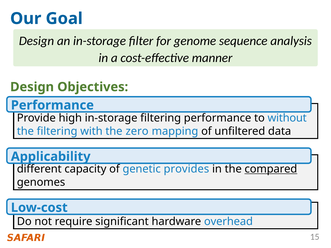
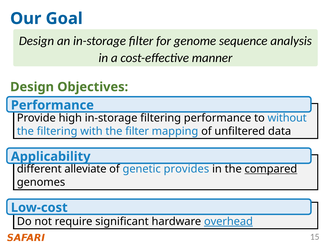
the zero: zero -> filter
capacity: capacity -> alleviate
overhead underline: none -> present
